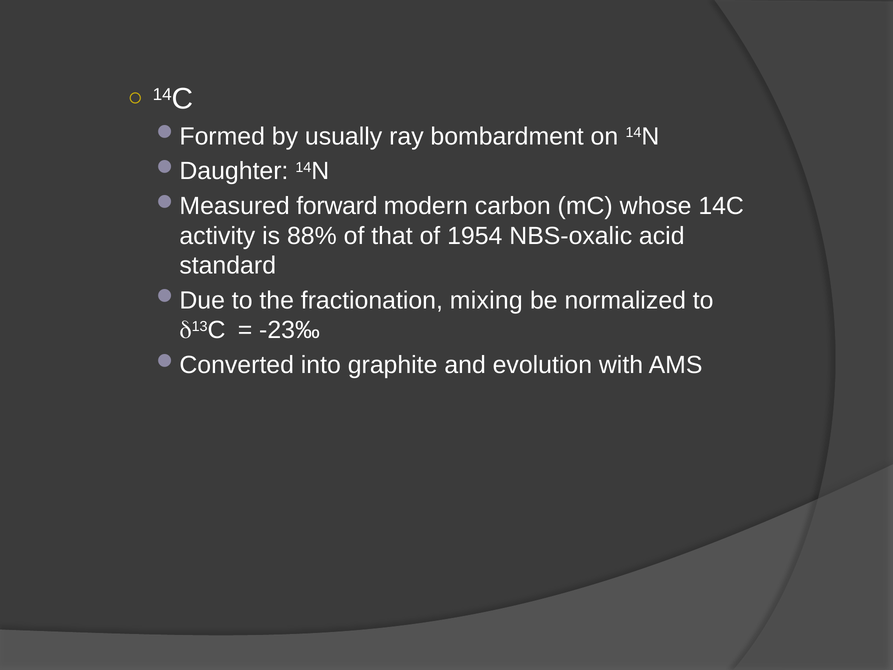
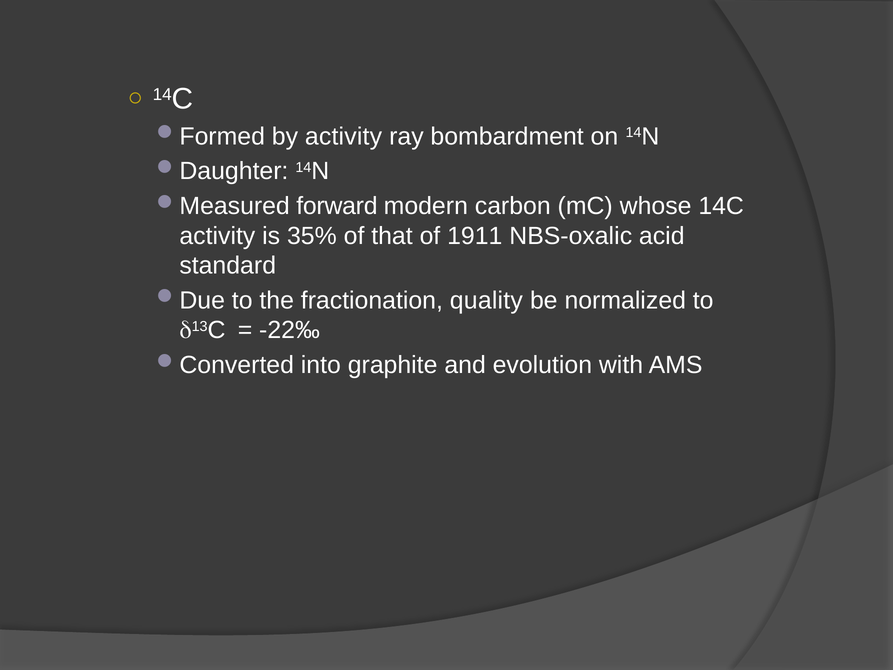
by usually: usually -> activity
88%: 88% -> 35%
1954: 1954 -> 1911
mixing: mixing -> quality
-23‰: -23‰ -> -22‰
